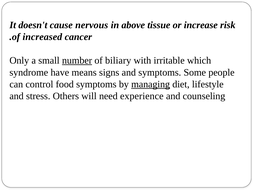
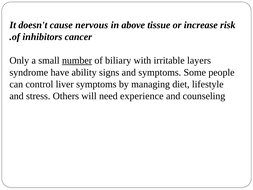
increased: increased -> inhibitors
which: which -> layers
means: means -> ability
food: food -> liver
managing underline: present -> none
